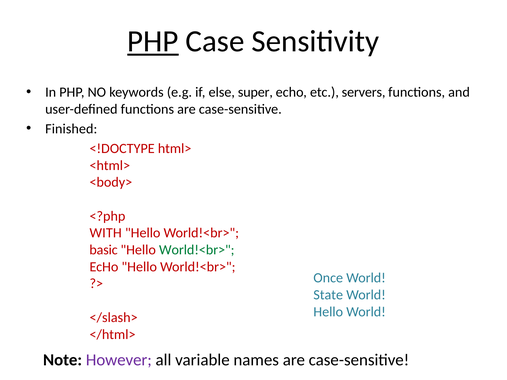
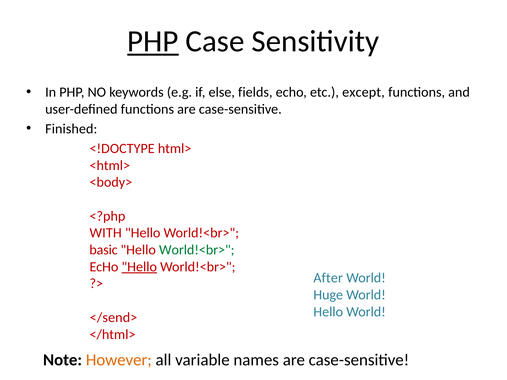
super: super -> fields
servers: servers -> except
Hello at (139, 267) underline: none -> present
Once: Once -> After
State: State -> Huge
</slash>: </slash> -> </send>
However colour: purple -> orange
